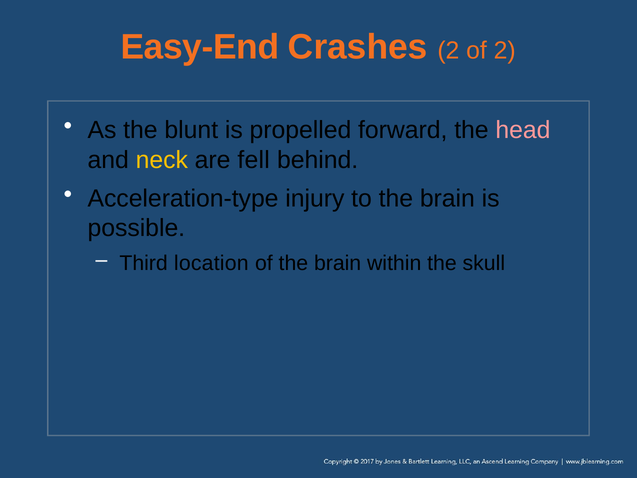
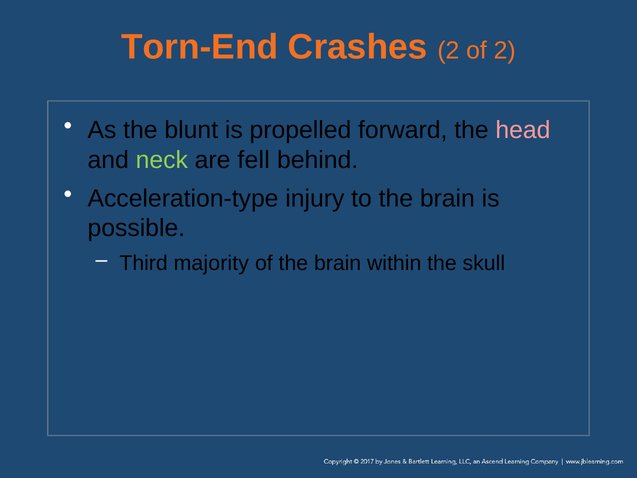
Easy-End: Easy-End -> Torn-End
neck colour: yellow -> light green
location: location -> majority
